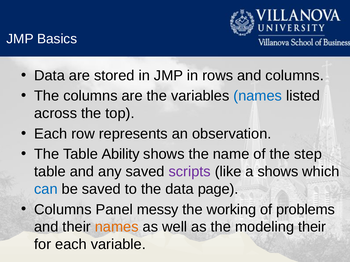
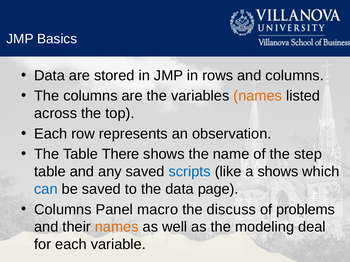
names at (258, 96) colour: blue -> orange
Ability: Ability -> There
scripts colour: purple -> blue
messy: messy -> macro
working: working -> discuss
modeling their: their -> deal
